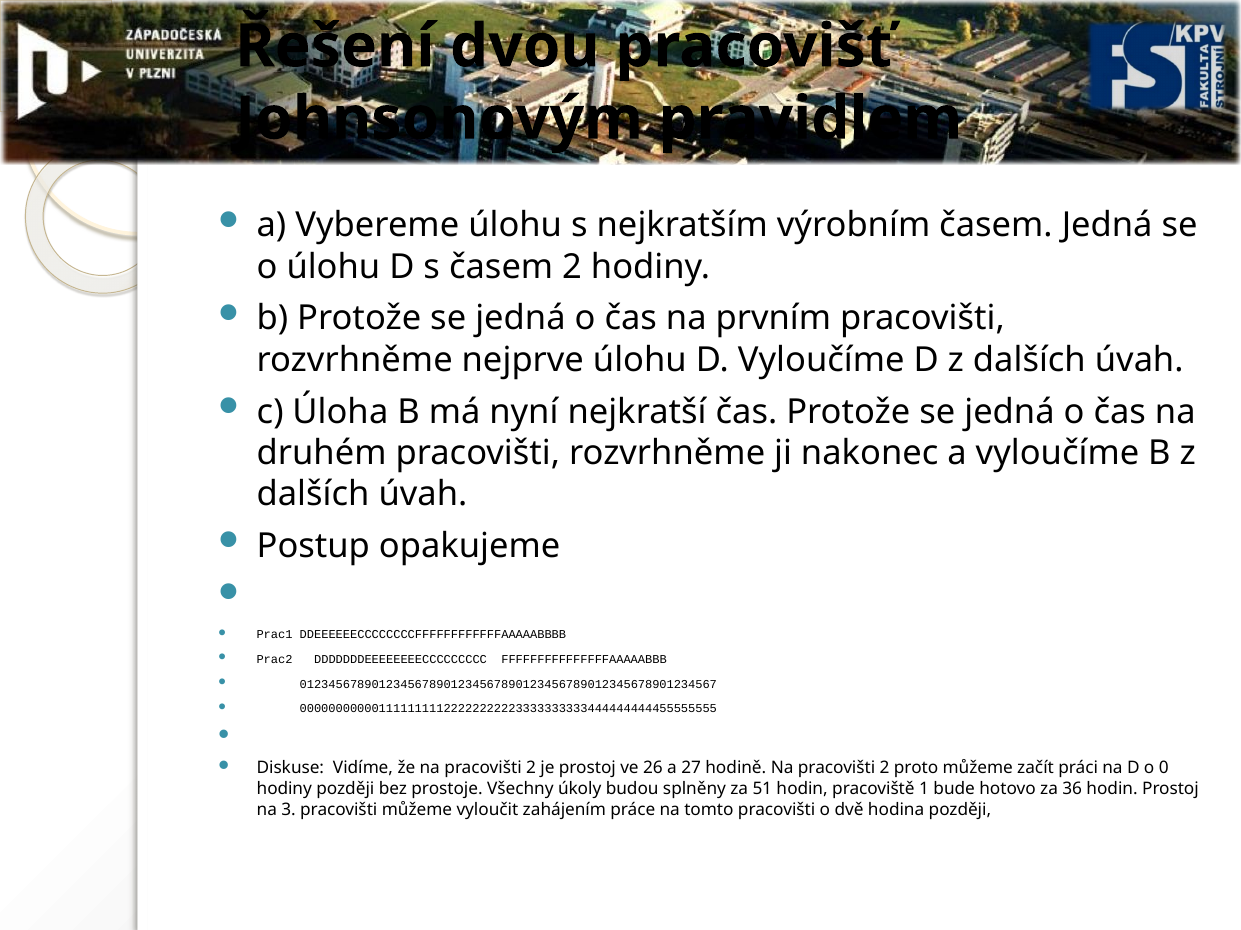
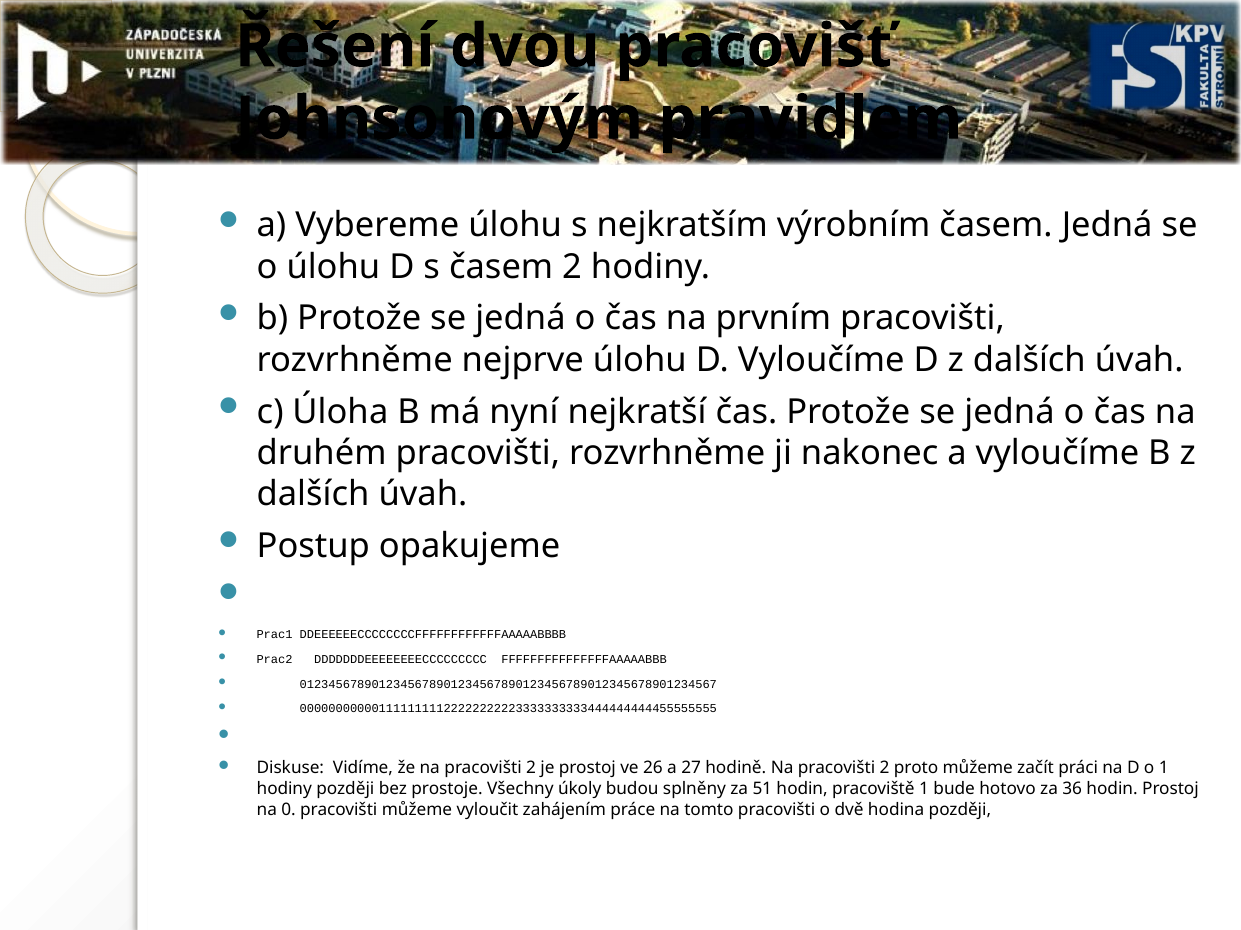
o 0: 0 -> 1
3: 3 -> 0
